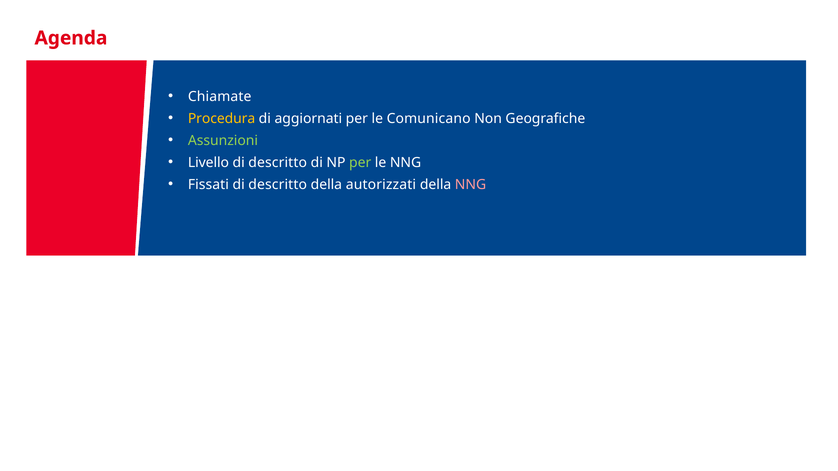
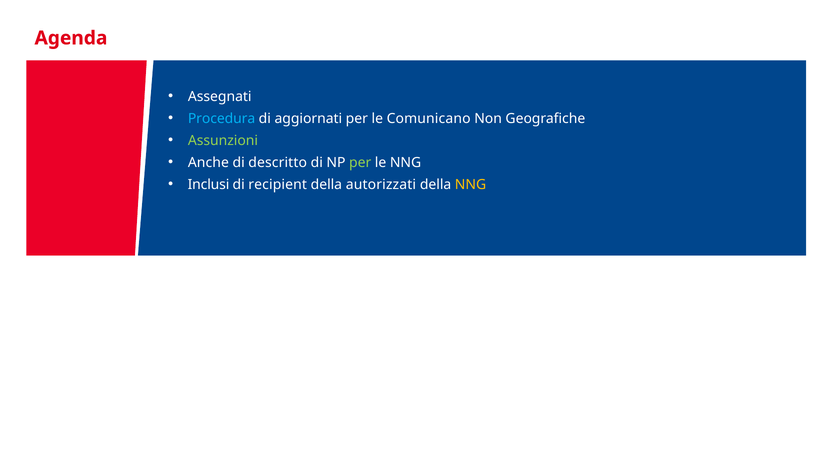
Chiamate: Chiamate -> Assegnati
Procedura colour: yellow -> light blue
Livello: Livello -> Anche
Fissati: Fissati -> Inclusi
descritto at (278, 185): descritto -> recipient
NNG at (471, 185) colour: pink -> yellow
